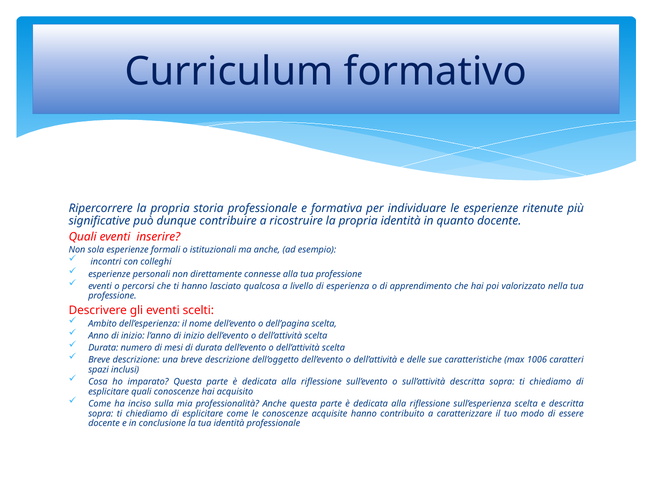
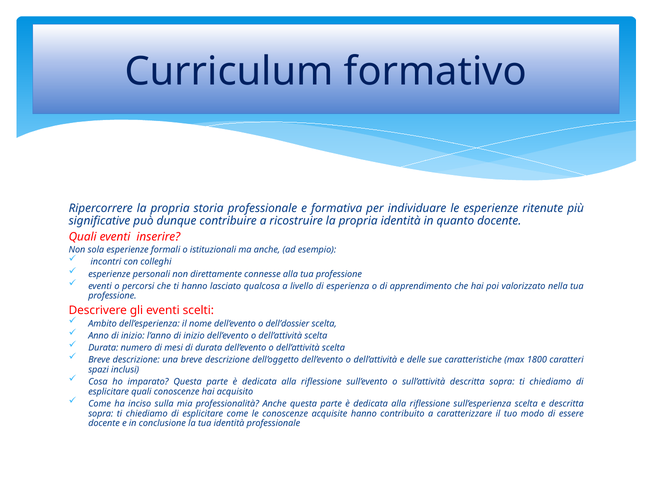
dell’pagina: dell’pagina -> dell’dossier
1006: 1006 -> 1800
